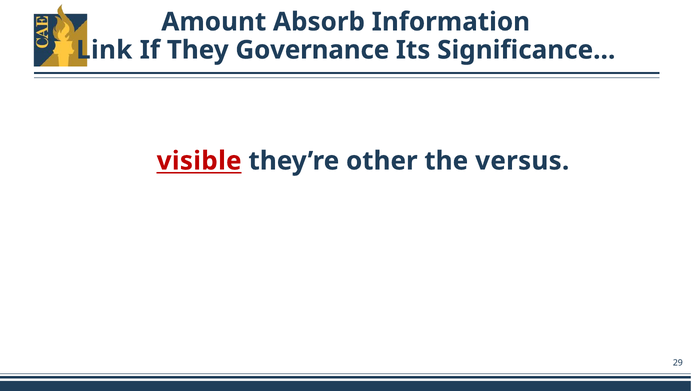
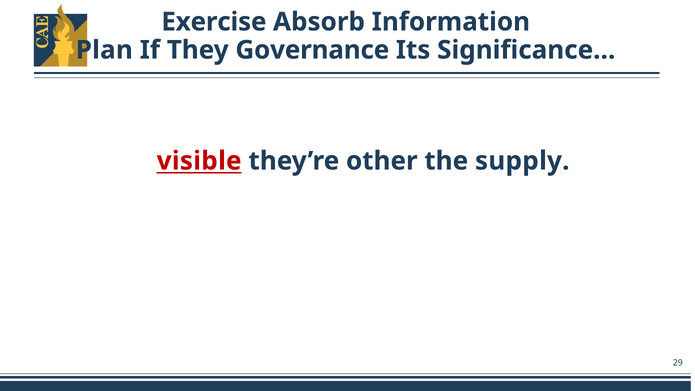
Amount: Amount -> Exercise
Link: Link -> Plan
versus: versus -> supply
